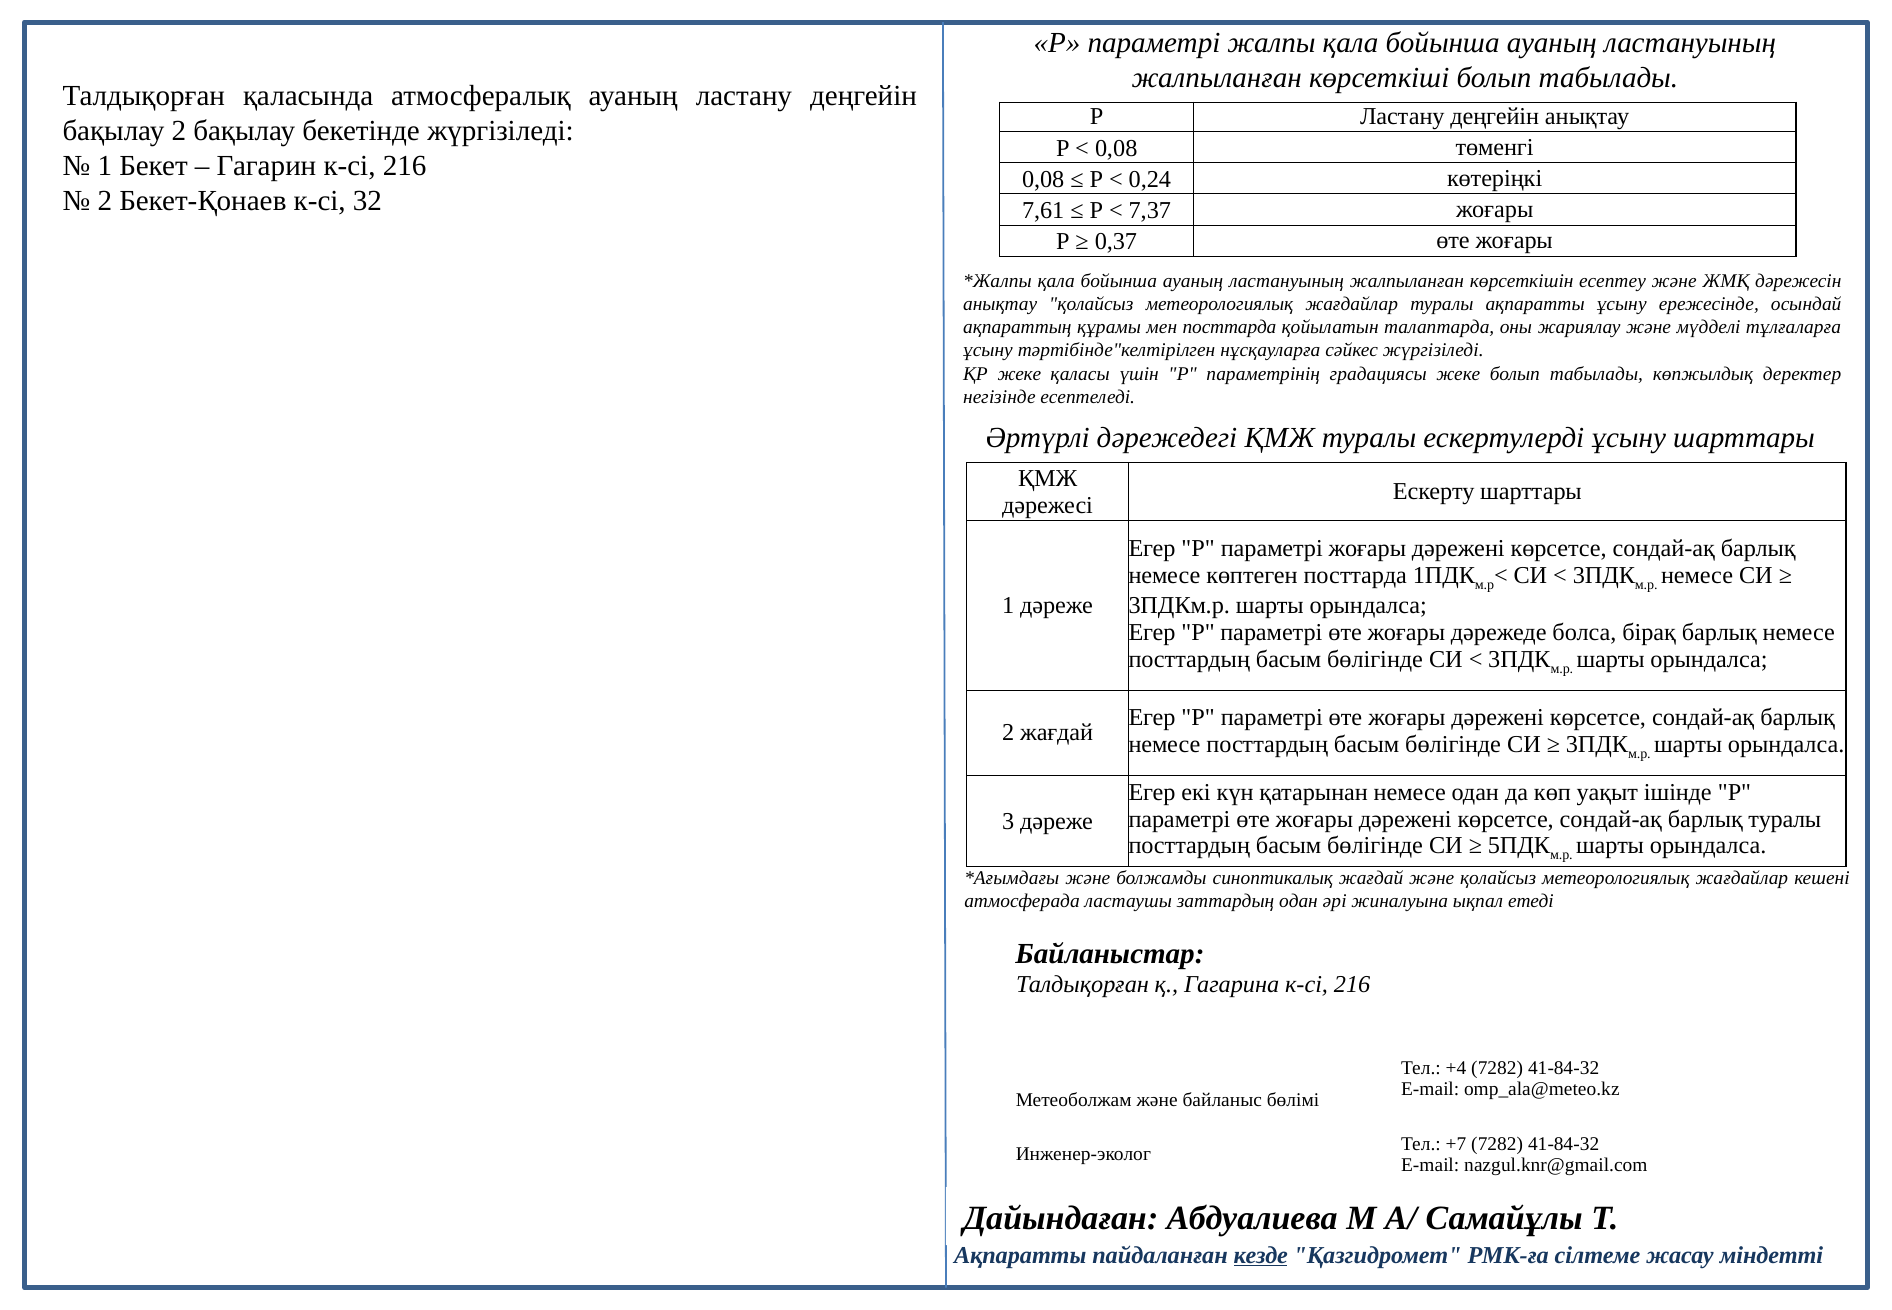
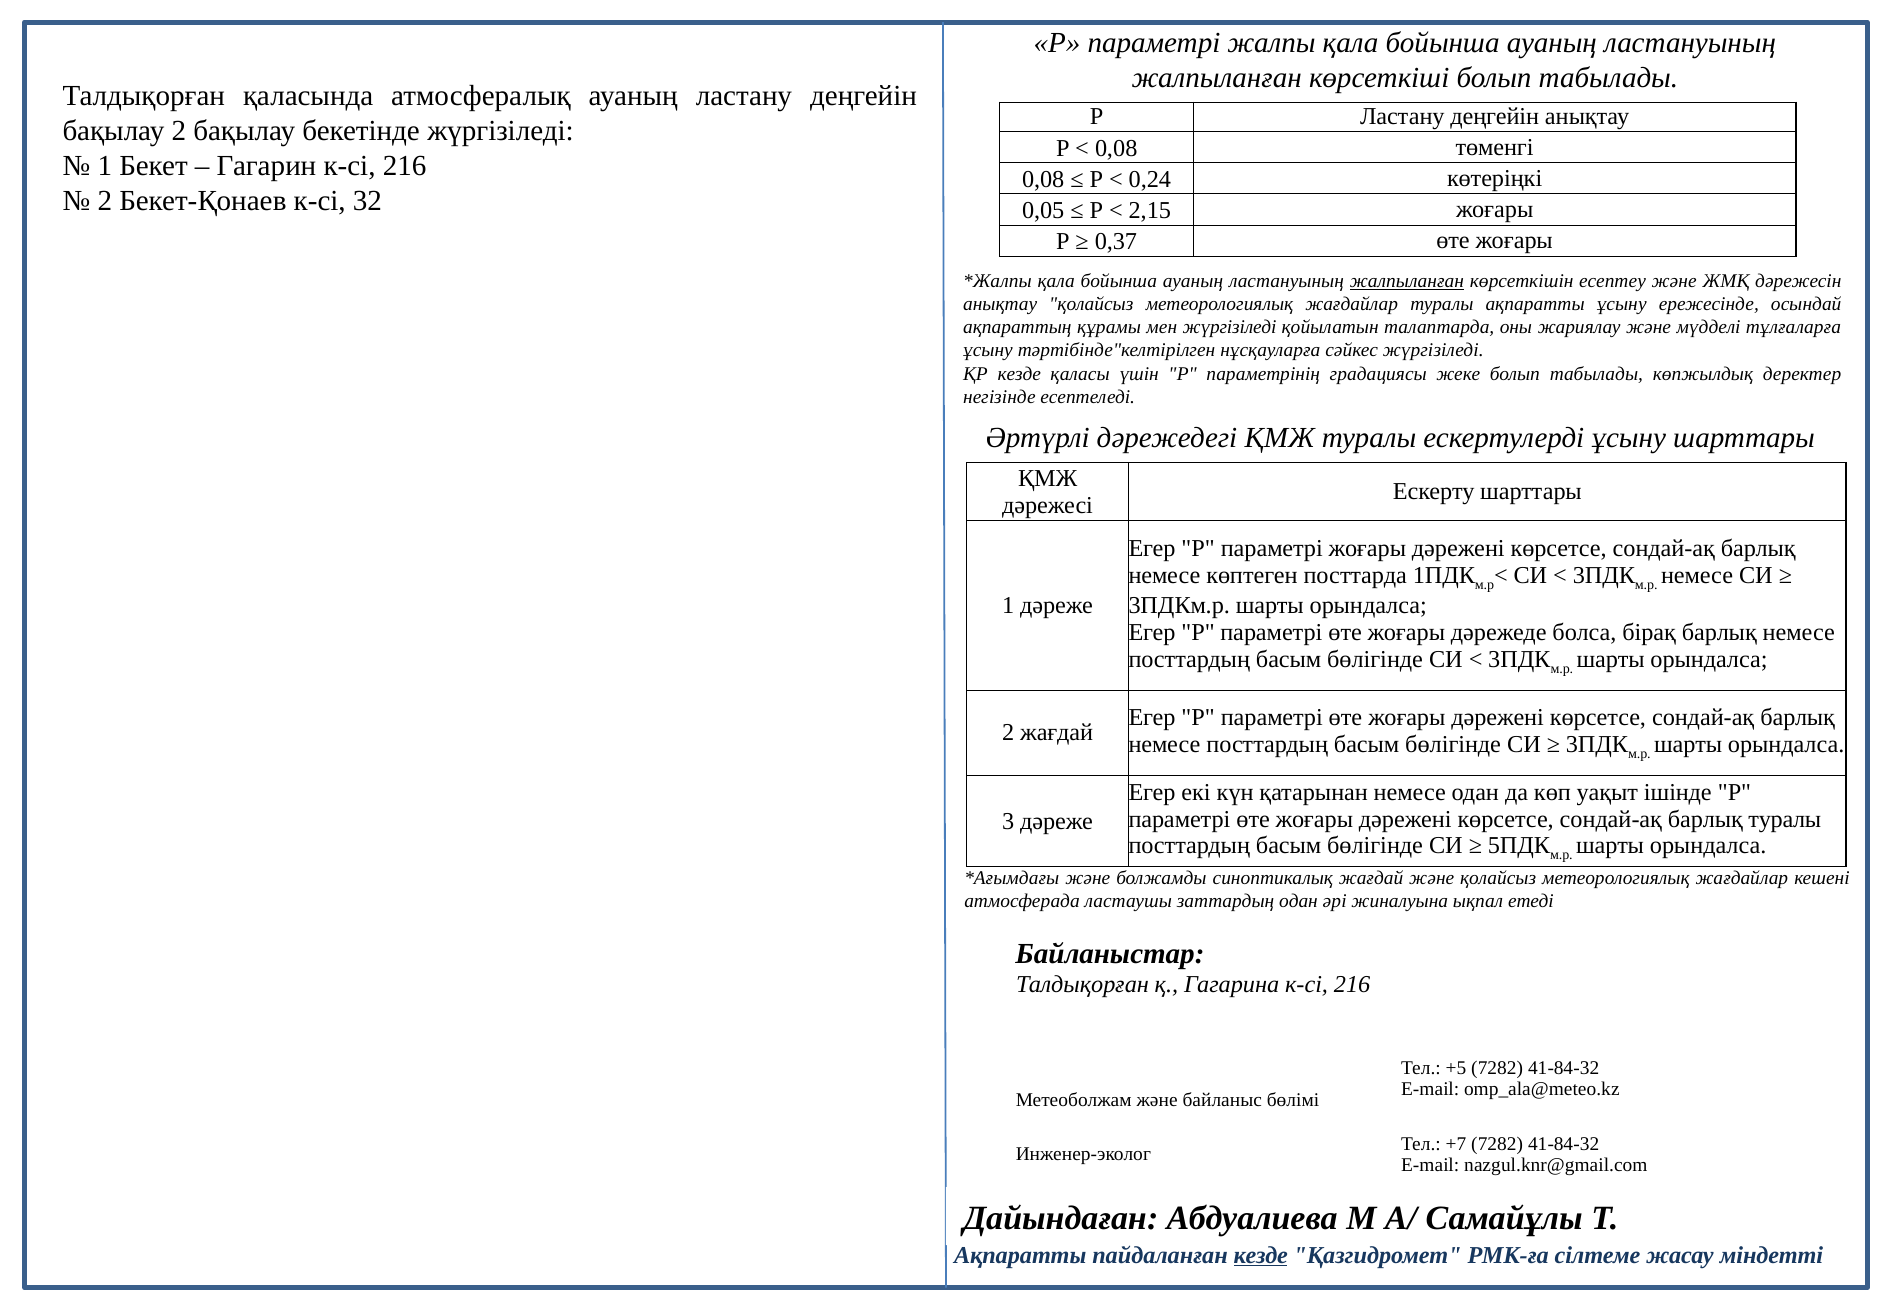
7,61: 7,61 -> 0,05
7,37: 7,37 -> 2,15
жалпыланған at (1407, 281) underline: none -> present
мен посттарда: посттарда -> жүргізіледі
ҚР жеке: жеке -> кезде
+4: +4 -> +5
